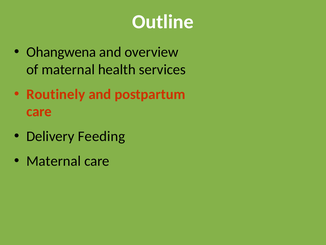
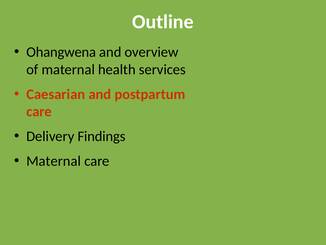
Routinely: Routinely -> Caesarian
Feeding: Feeding -> Findings
